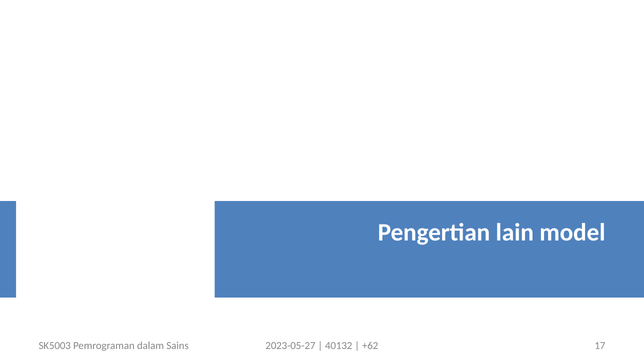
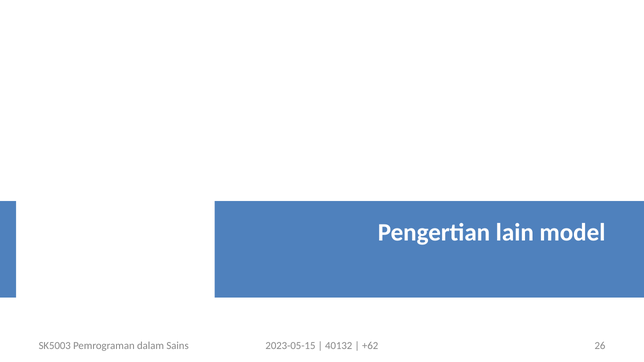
2023-05-27: 2023-05-27 -> 2023-05-15
17: 17 -> 26
